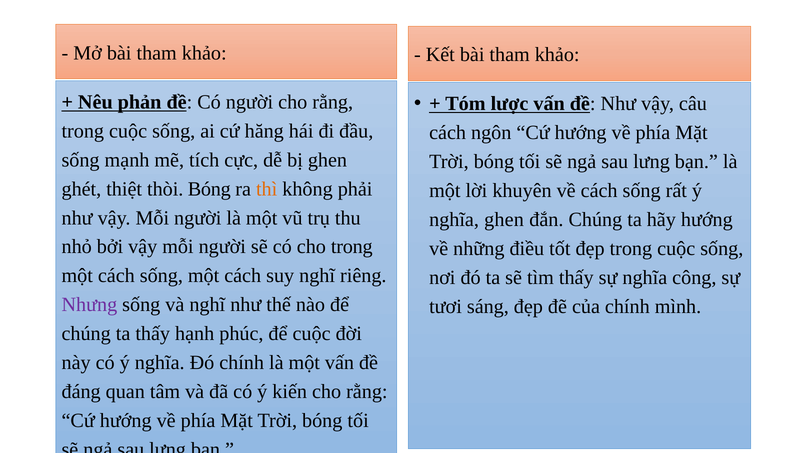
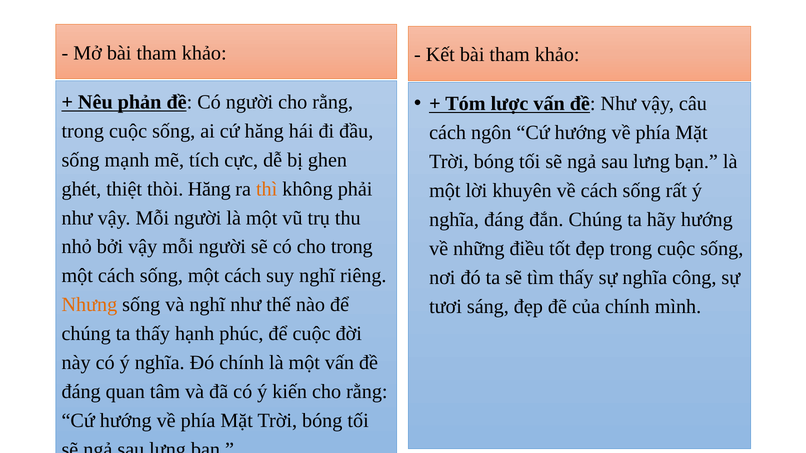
thòi Bóng: Bóng -> Hăng
nghĩa ghen: ghen -> đáng
Nhưng colour: purple -> orange
